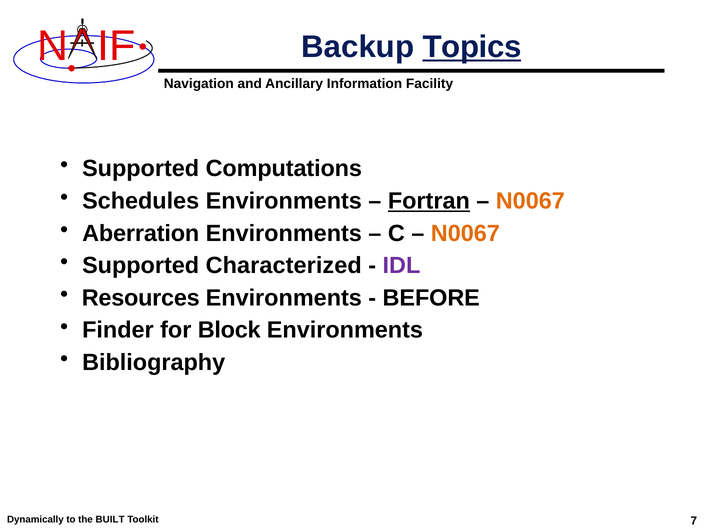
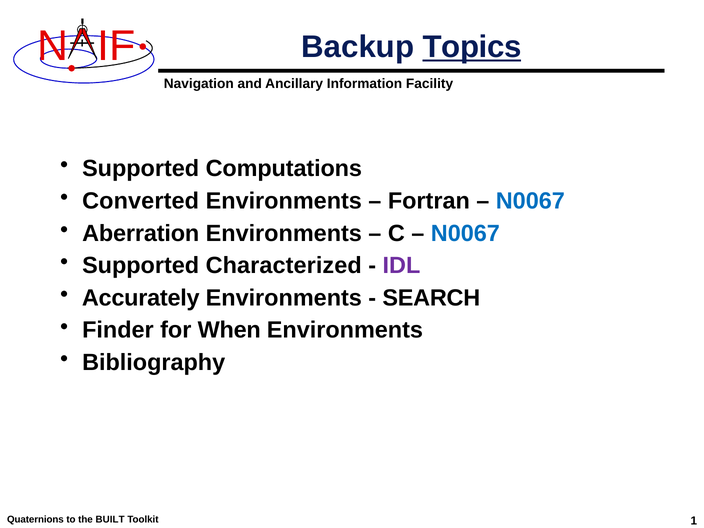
Schedules: Schedules -> Converted
Fortran underline: present -> none
N0067 at (530, 201) colour: orange -> blue
N0067 at (465, 233) colour: orange -> blue
Resources: Resources -> Accurately
BEFORE: BEFORE -> SEARCH
Block: Block -> When
Dynamically: Dynamically -> Quaternions
7: 7 -> 1
